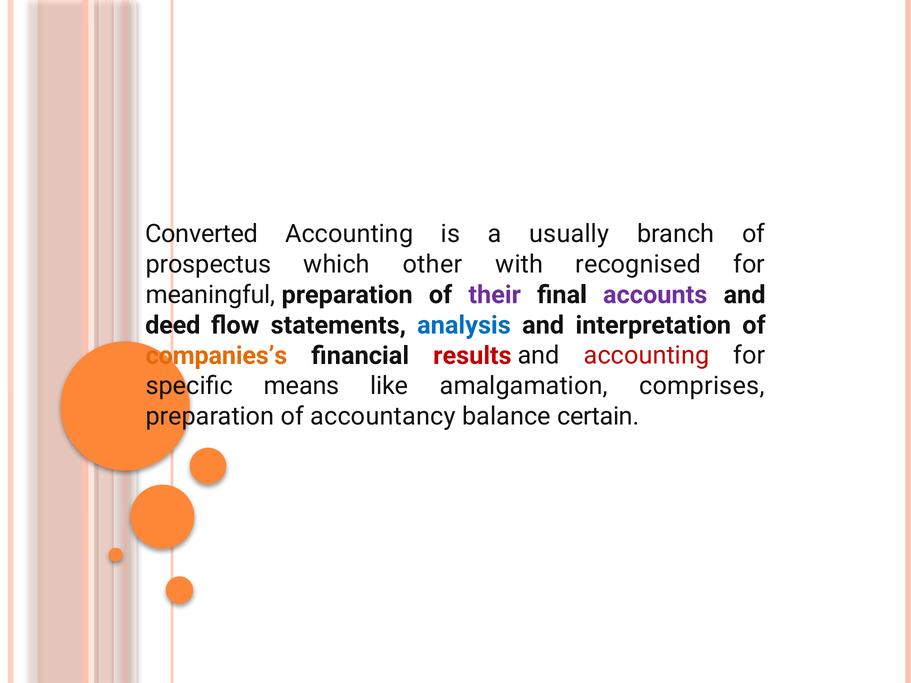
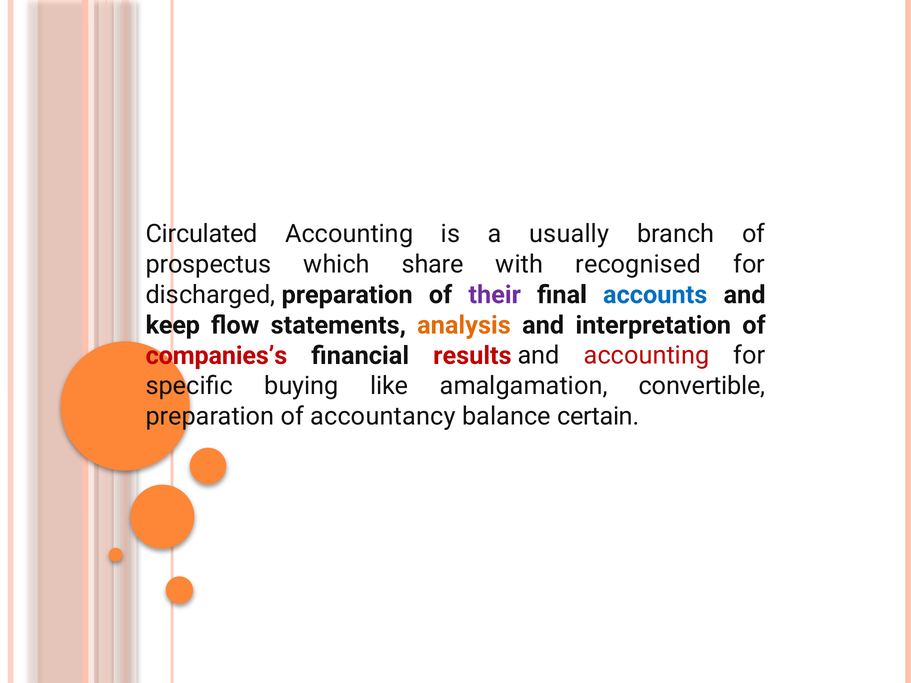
Converted: Converted -> Circulated
other: other -> share
meaningful: meaningful -> discharged
accounts colour: purple -> blue
deed: deed -> keep
analysis colour: blue -> orange
companies’s colour: orange -> red
means: means -> buying
comprises: comprises -> convertible
